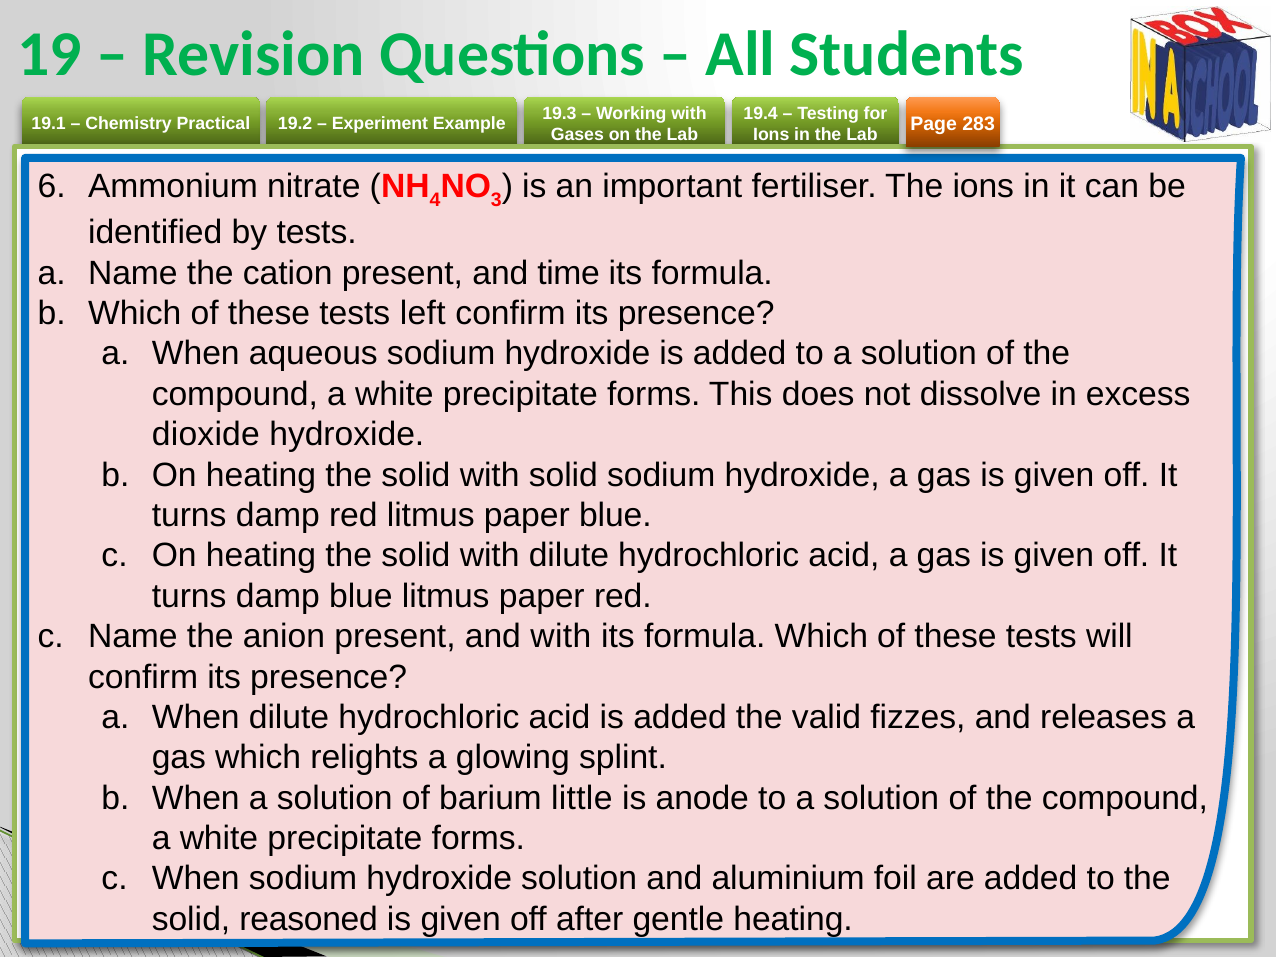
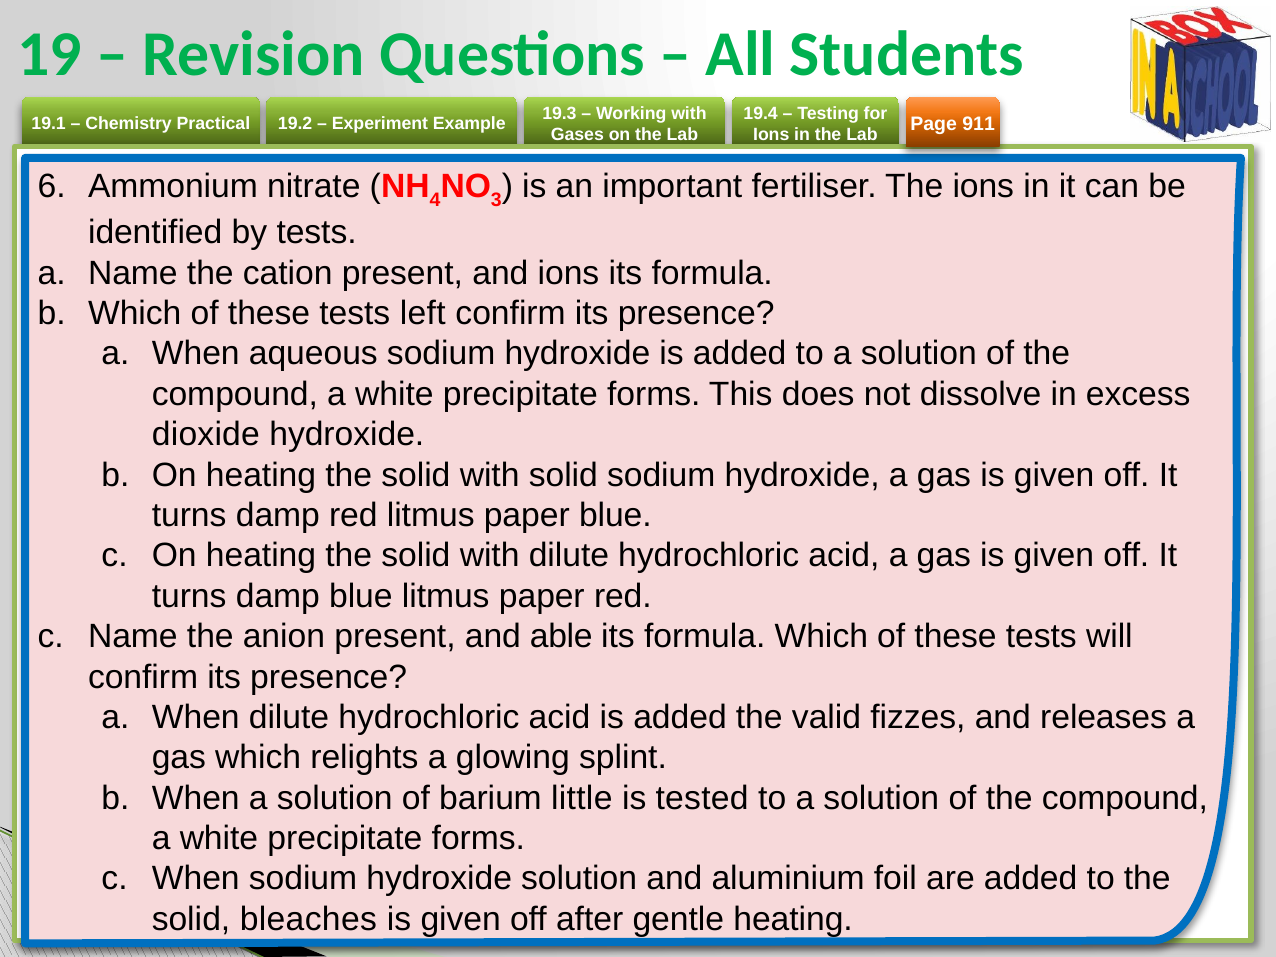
283: 283 -> 911
and time: time -> ions
and with: with -> able
anode: anode -> tested
reasoned: reasoned -> bleaches
